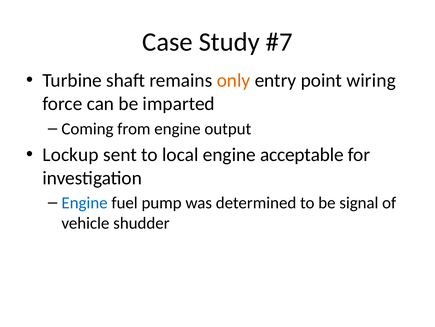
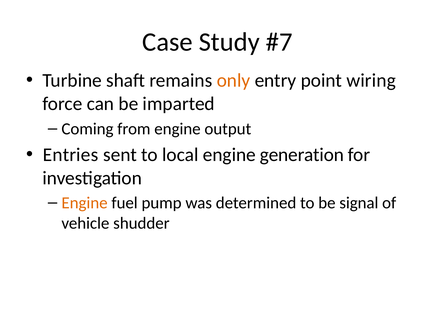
Lockup: Lockup -> Entries
acceptable: acceptable -> generation
Engine at (85, 203) colour: blue -> orange
